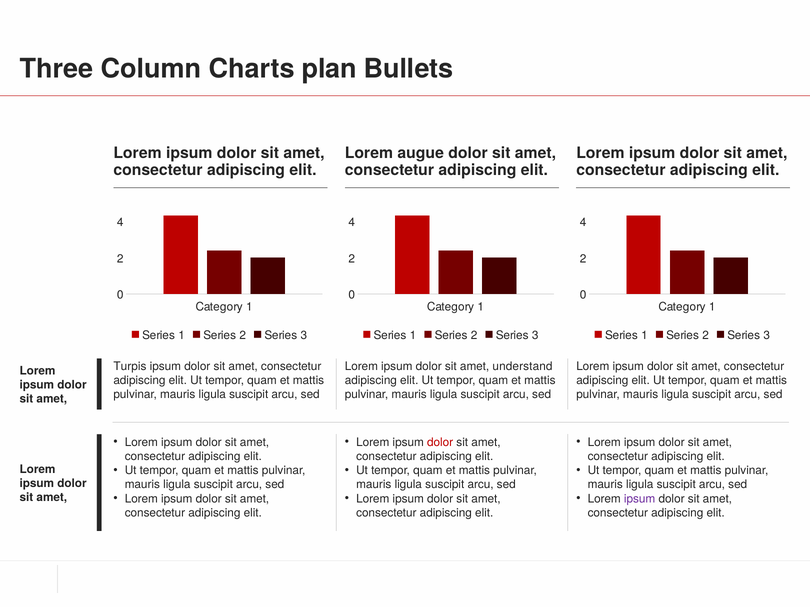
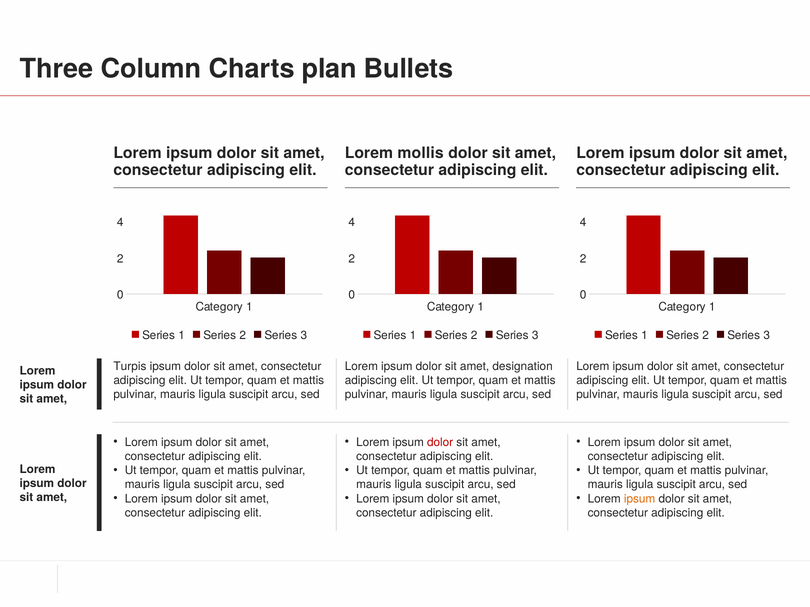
augue: augue -> mollis
understand: understand -> designation
ipsum at (640, 499) colour: purple -> orange
